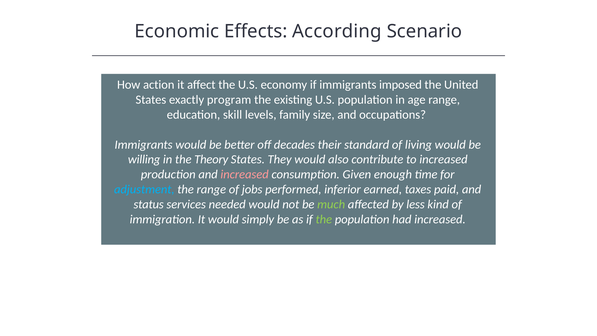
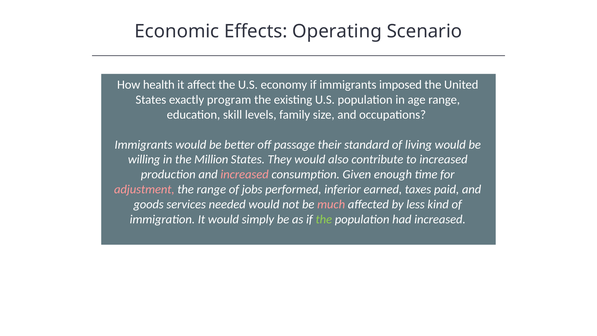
According: According -> Operating
action: action -> health
decades: decades -> passage
Theory: Theory -> Million
adjustment colour: light blue -> pink
status: status -> goods
much colour: light green -> pink
